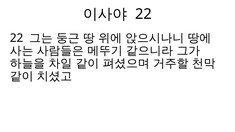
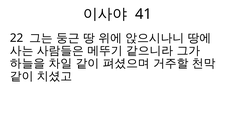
22 at (143, 14): 22 -> 41
